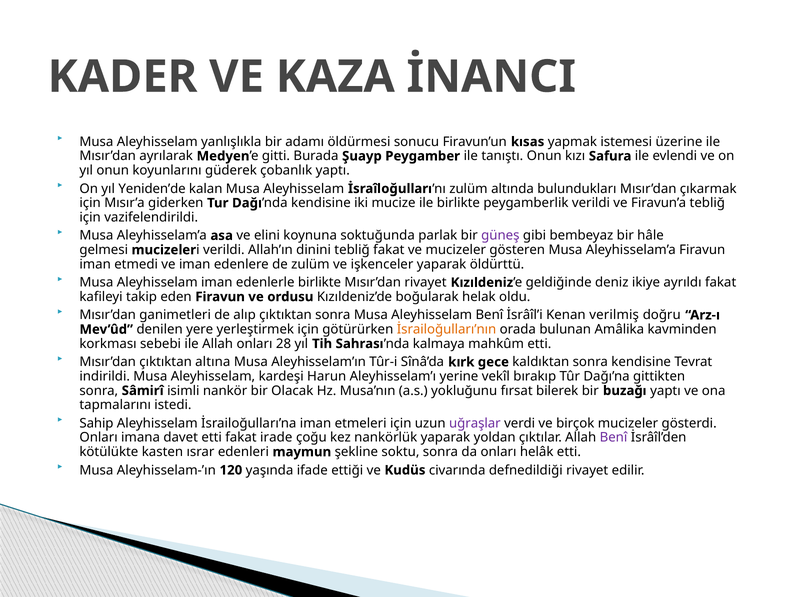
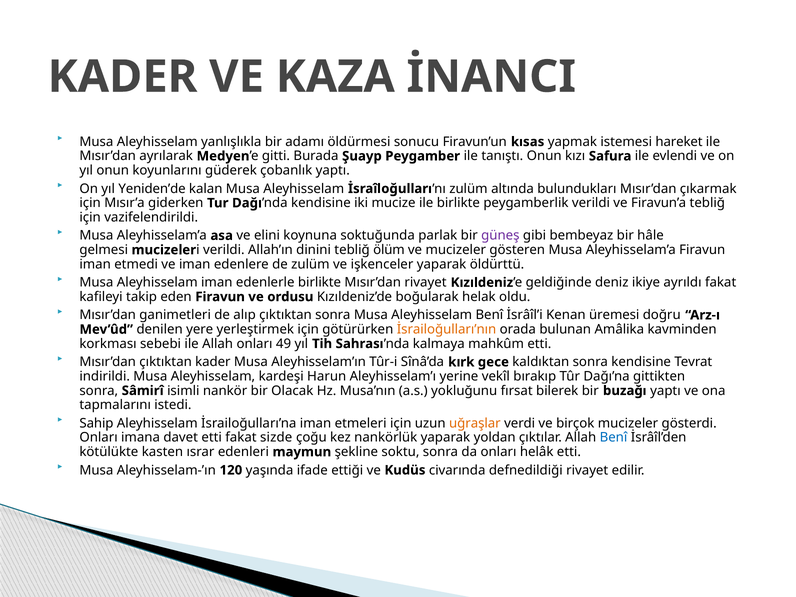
üzerine: üzerine -> hareket
tebliğ fakat: fakat -> ölüm
verilmiş: verilmiş -> üremesi
28: 28 -> 49
çıktıktan altına: altına -> kader
uğraşlar colour: purple -> orange
irade: irade -> sizde
Benî at (613, 438) colour: purple -> blue
